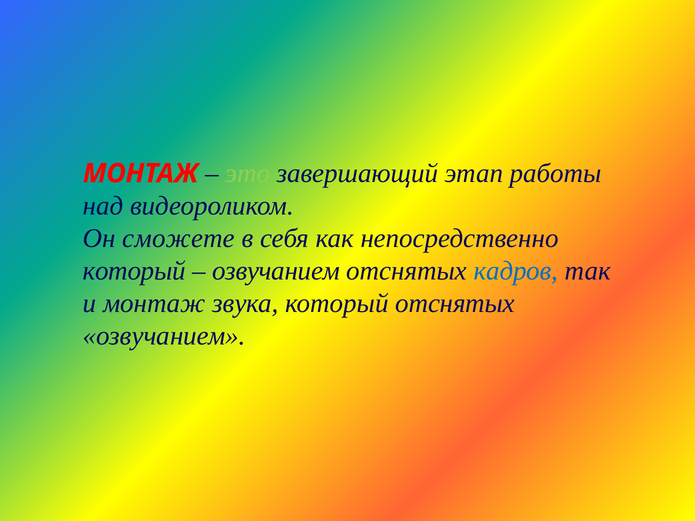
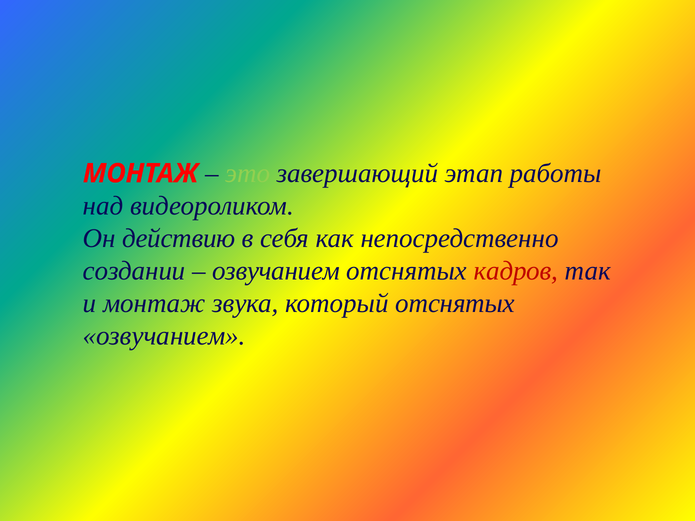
сможете: сможете -> действию
который at (134, 271): который -> создании
кадров colour: blue -> red
